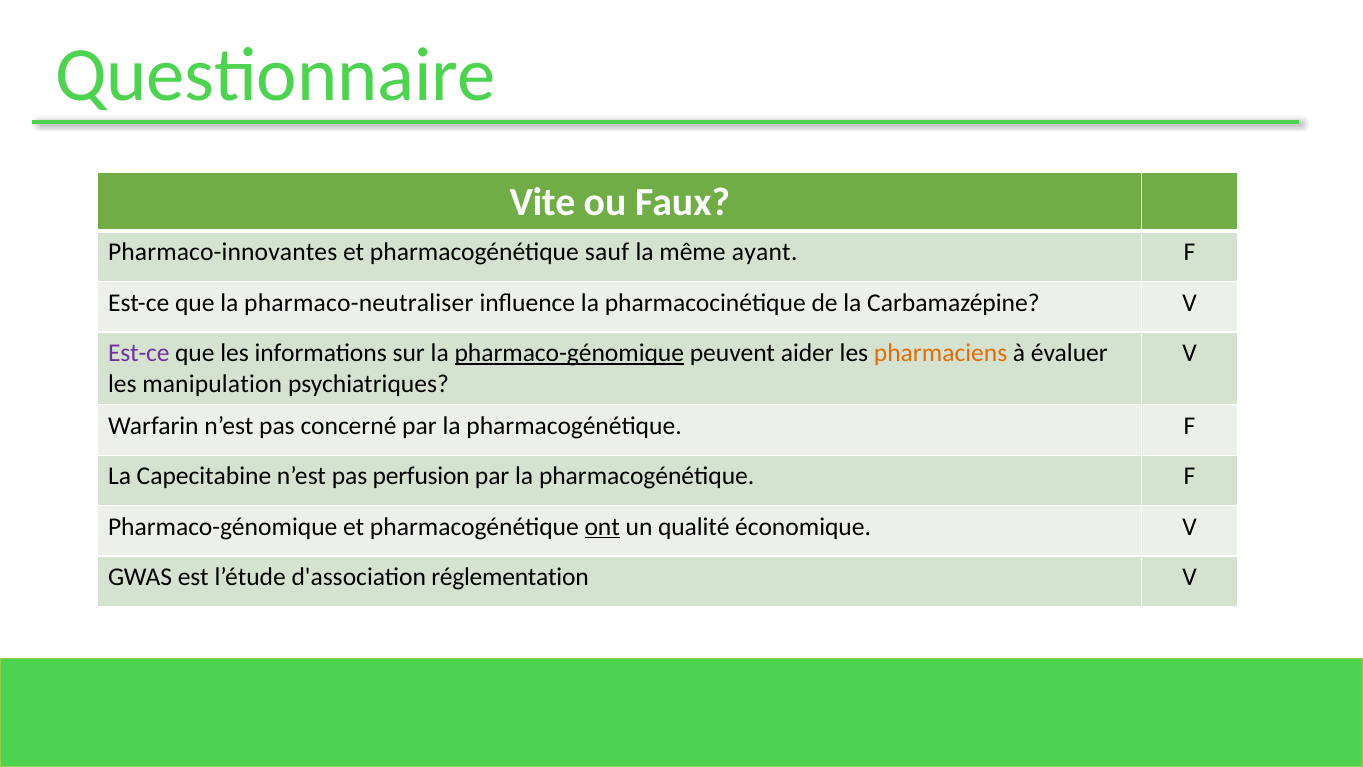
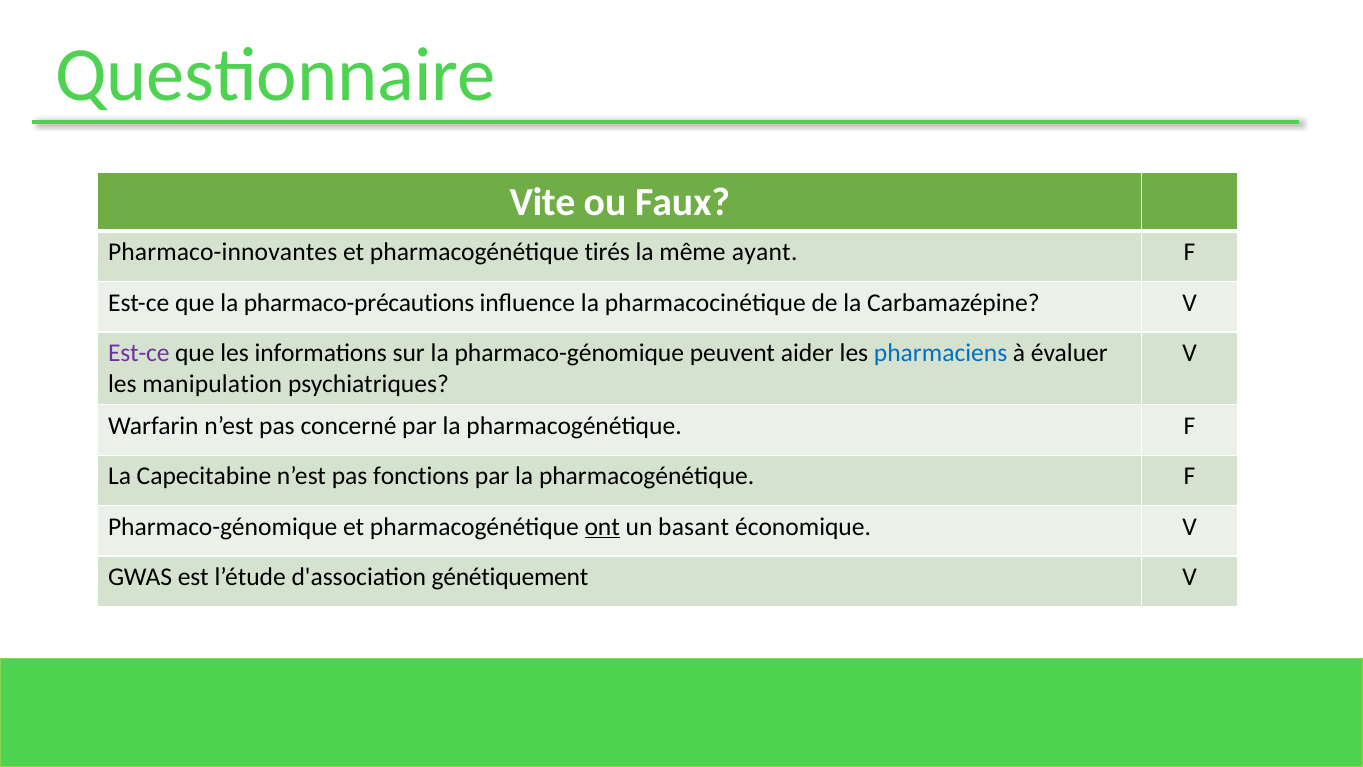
sauf: sauf -> tirés
pharmaco-neutraliser: pharmaco-neutraliser -> pharmaco-précautions
pharmaco-génomique at (569, 353) underline: present -> none
pharmaciens colour: orange -> blue
perfusion: perfusion -> fonctions
qualité: qualité -> basant
réglementation: réglementation -> génétiquement
